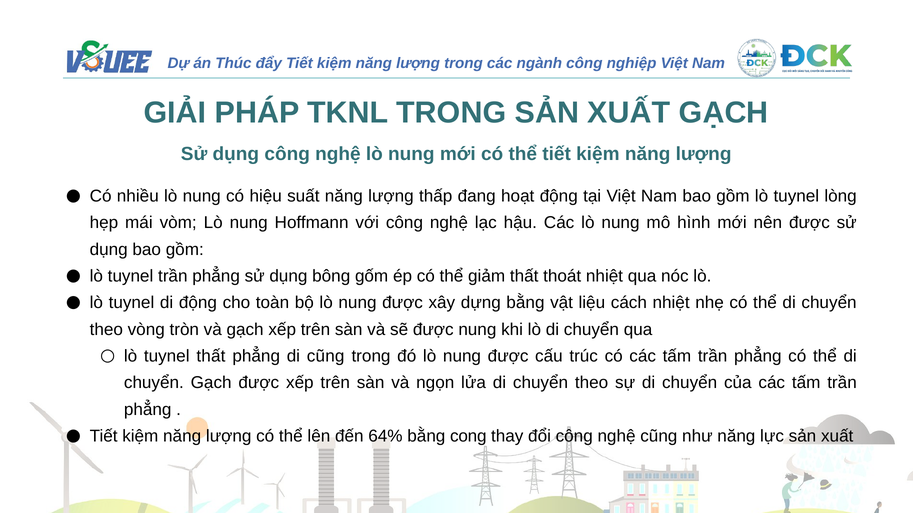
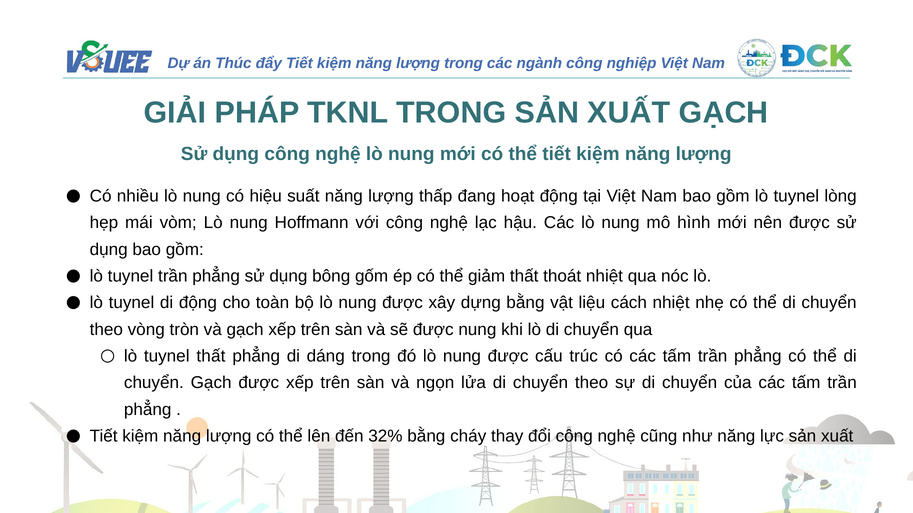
di cũng: cũng -> dáng
64%: 64% -> 32%
cong: cong -> cháy
